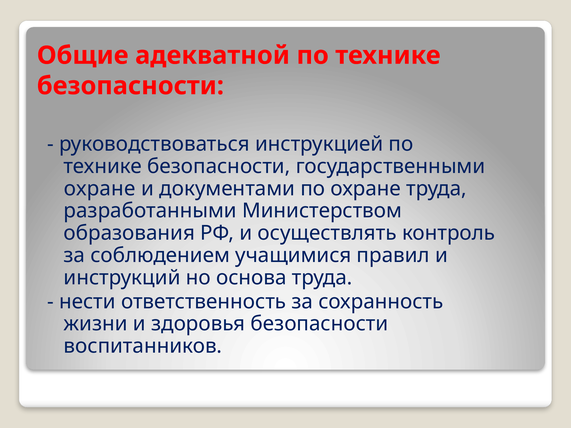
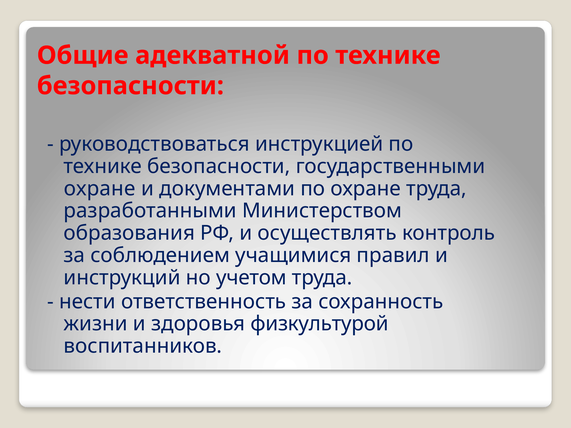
основа: основа -> учетом
здоровья безопасности: безопасности -> физкультурой
